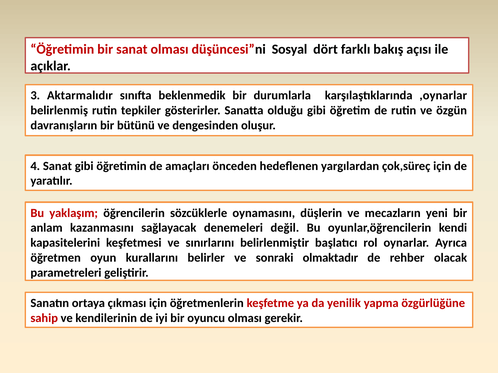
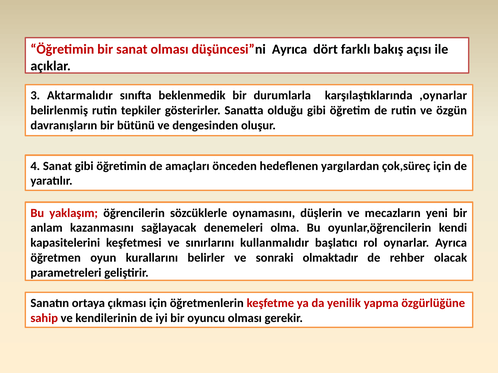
düşüncesi”ni Sosyal: Sosyal -> Ayrıca
değil: değil -> olma
belirlenmiştir: belirlenmiştir -> kullanmalıdır
